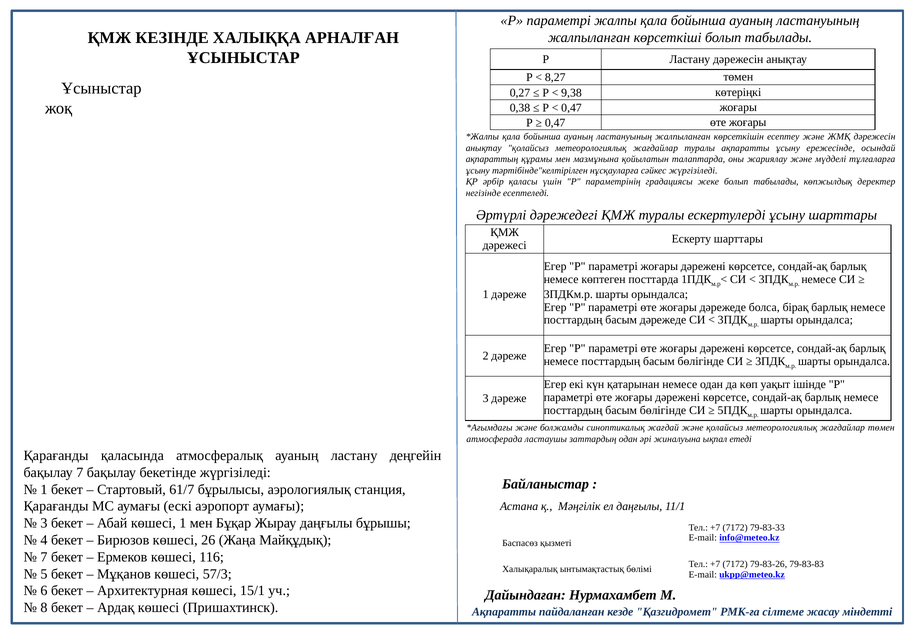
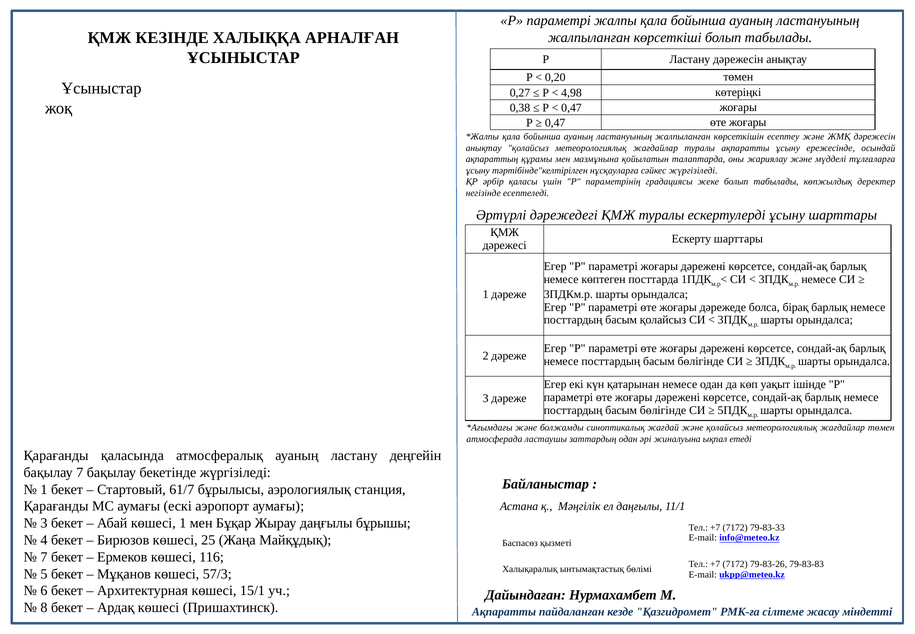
8,27: 8,27 -> 0,20
9,38: 9,38 -> 4,98
басым дәрежеде: дәрежеде -> қолайсыз
26: 26 -> 25
